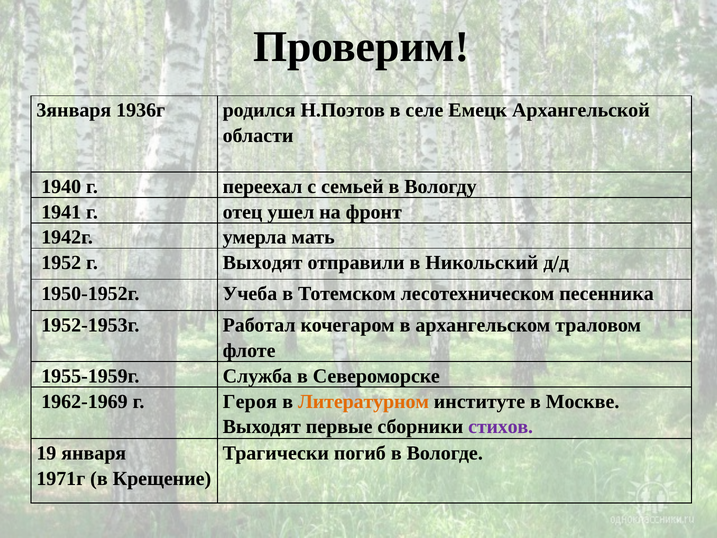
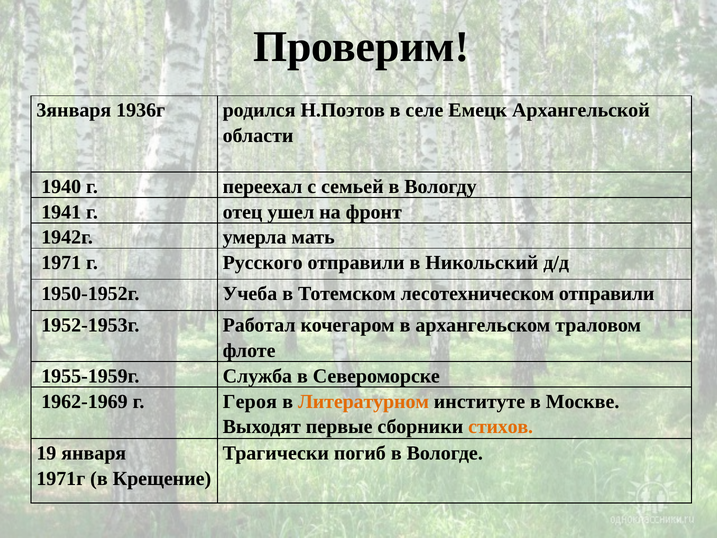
1952: 1952 -> 1971
г Выходят: Выходят -> Русского
лесотехническом песенника: песенника -> отправили
стихов colour: purple -> orange
